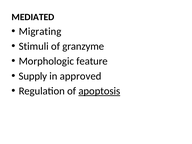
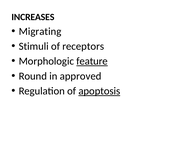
MEDIATED: MEDIATED -> INCREASES
granzyme: granzyme -> receptors
feature underline: none -> present
Supply: Supply -> Round
